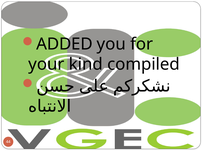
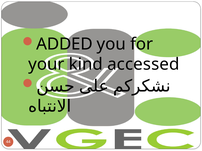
compiled: compiled -> accessed
